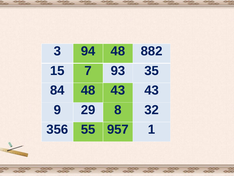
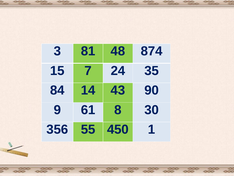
94: 94 -> 81
882: 882 -> 874
93: 93 -> 24
84 48: 48 -> 14
43 43: 43 -> 90
29: 29 -> 61
32: 32 -> 30
957: 957 -> 450
